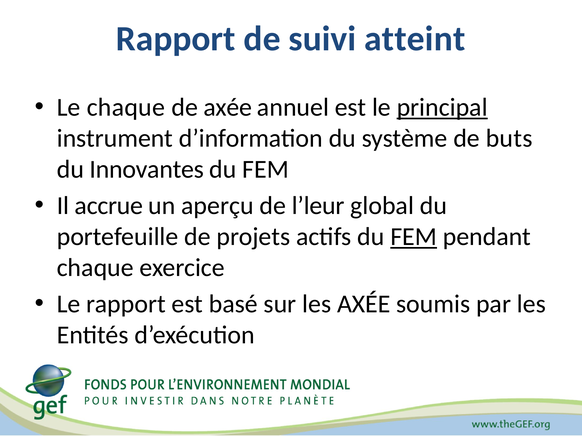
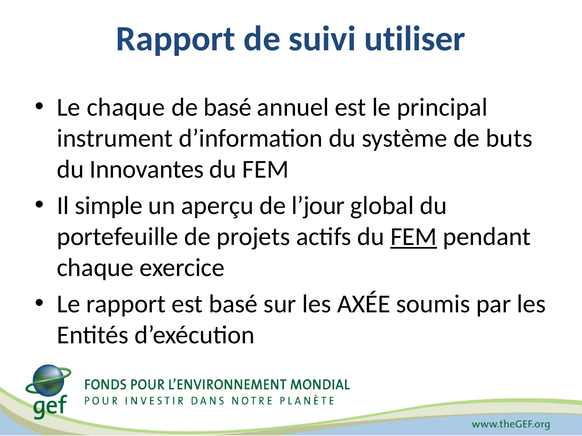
atteint: atteint -> utiliser
de axée: axée -> basé
principal underline: present -> none
accrue: accrue -> simple
l’leur: l’leur -> l’jour
